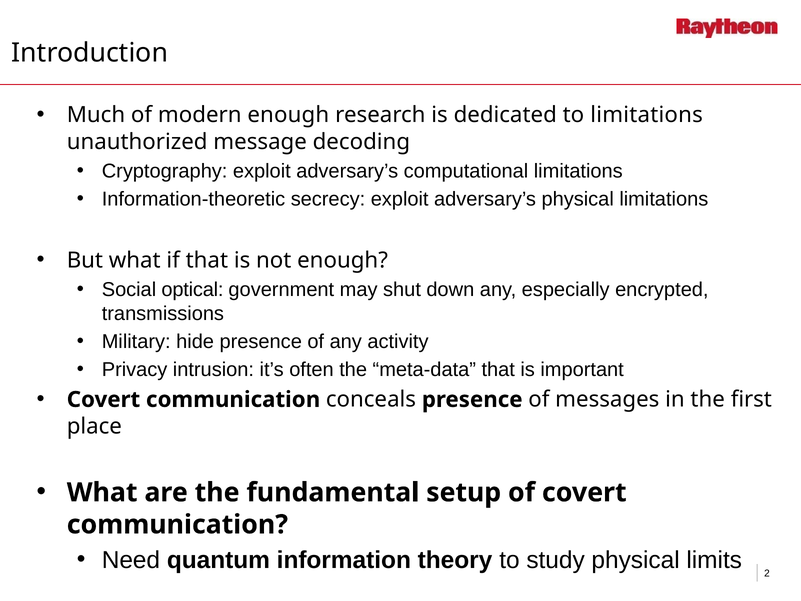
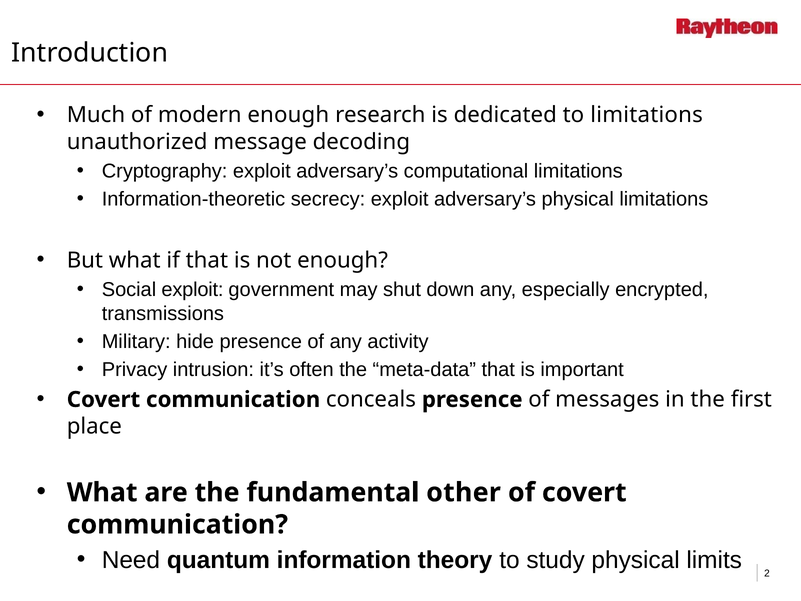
Social optical: optical -> exploit
setup: setup -> other
